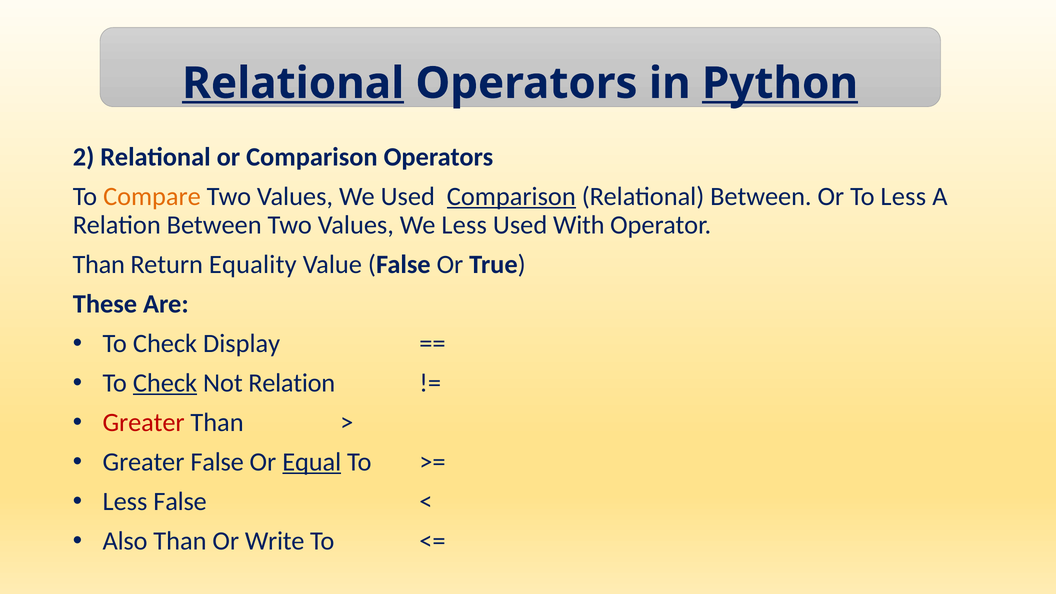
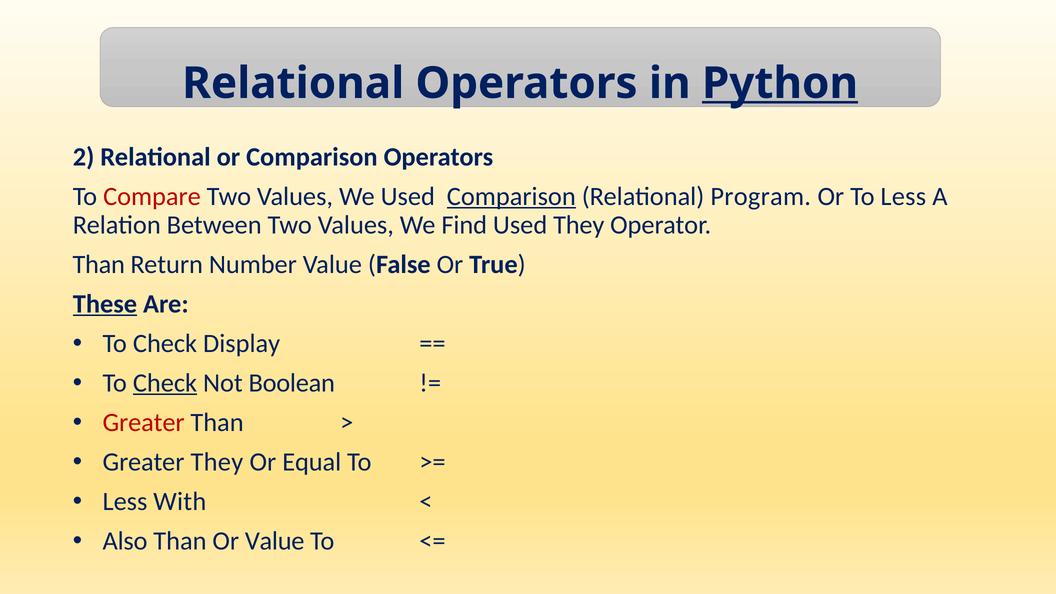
Relational at (293, 83) underline: present -> none
Compare colour: orange -> red
Relational Between: Between -> Program
We Less: Less -> Find
Used With: With -> They
Equality: Equality -> Number
These underline: none -> present
Not Relation: Relation -> Boolean
Greater False: False -> They
Equal underline: present -> none
Less False: False -> With
Or Write: Write -> Value
